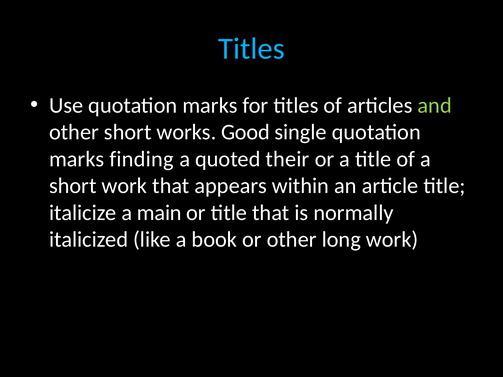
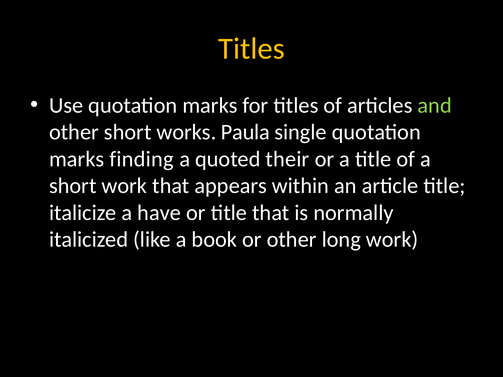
Titles at (251, 49) colour: light blue -> yellow
Good: Good -> Paula
main: main -> have
